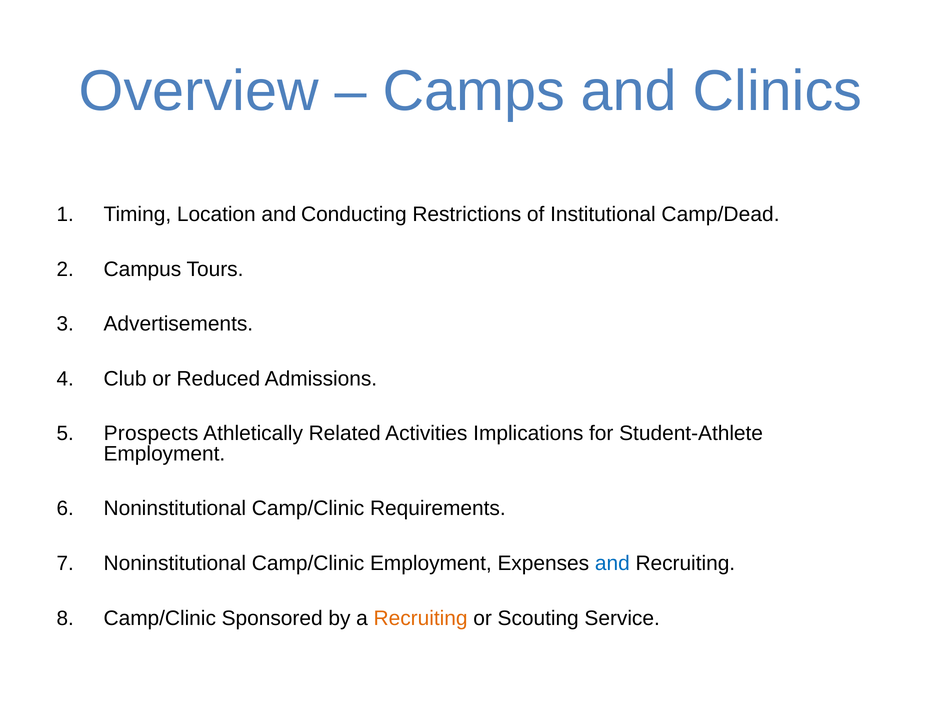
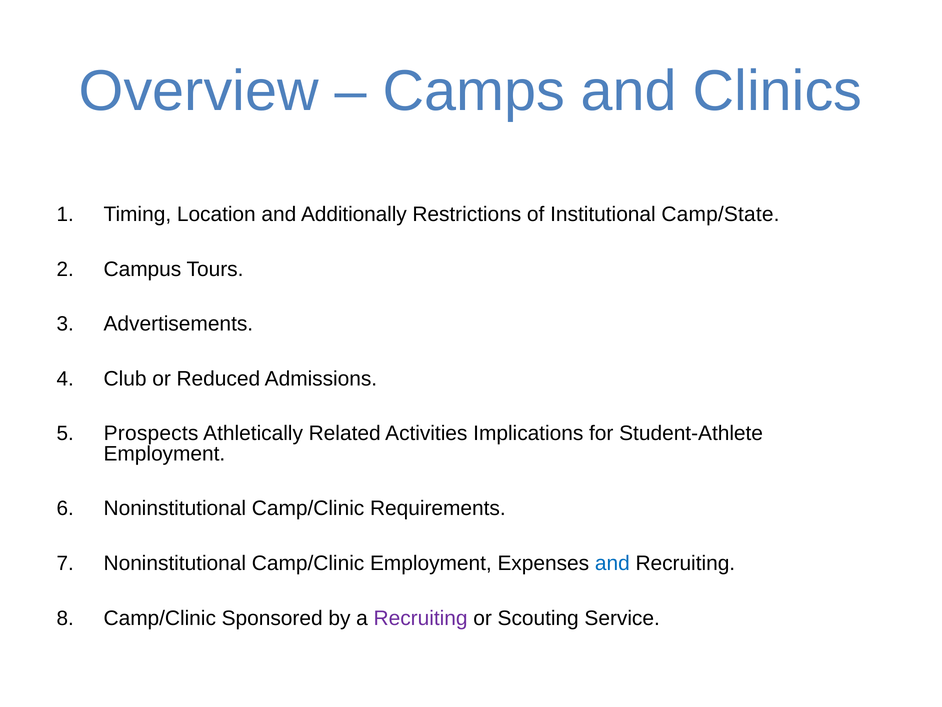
Conducting: Conducting -> Additionally
Camp/Dead: Camp/Dead -> Camp/State
Recruiting at (421, 618) colour: orange -> purple
